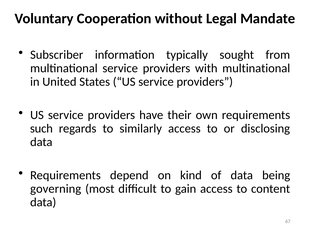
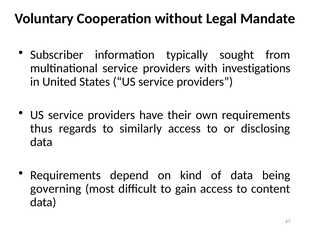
with multinational: multinational -> investigations
such: such -> thus
